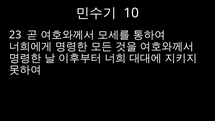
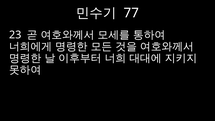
10: 10 -> 77
